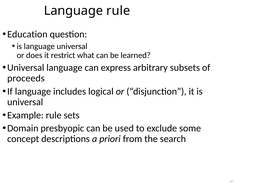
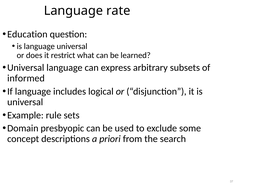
Language rule: rule -> rate
proceeds: proceeds -> informed
